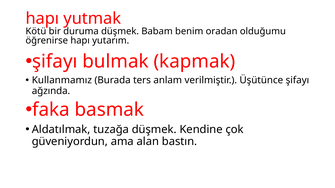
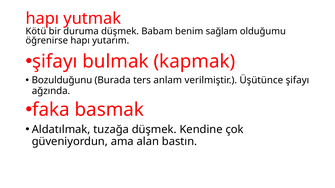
oradan: oradan -> sağlam
Kullanmamız: Kullanmamız -> Bozulduğunu
